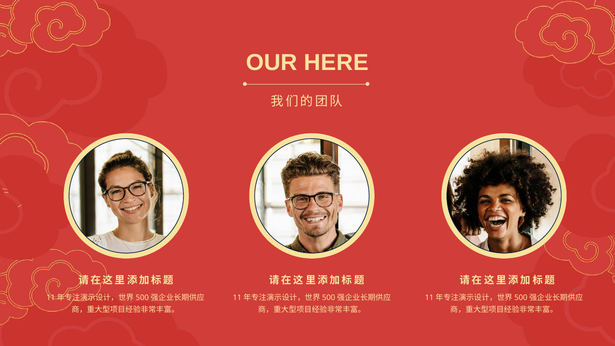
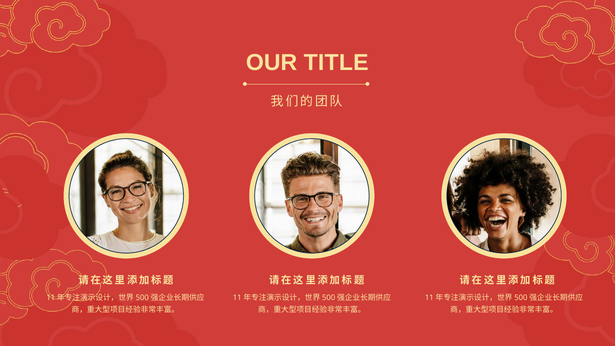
HERE: HERE -> TITLE
